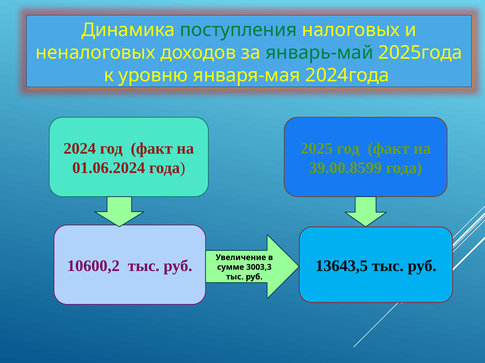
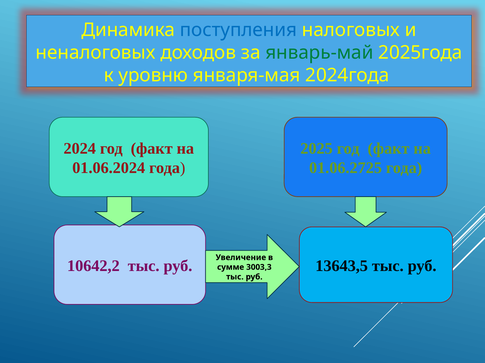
поступления colour: green -> blue
39.00.8599: 39.00.8599 -> 01.06.2725
10600,2: 10600,2 -> 10642,2
